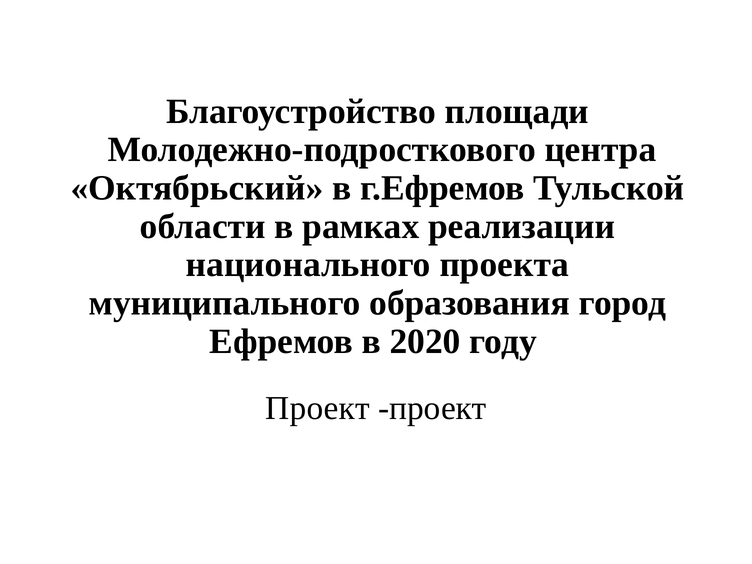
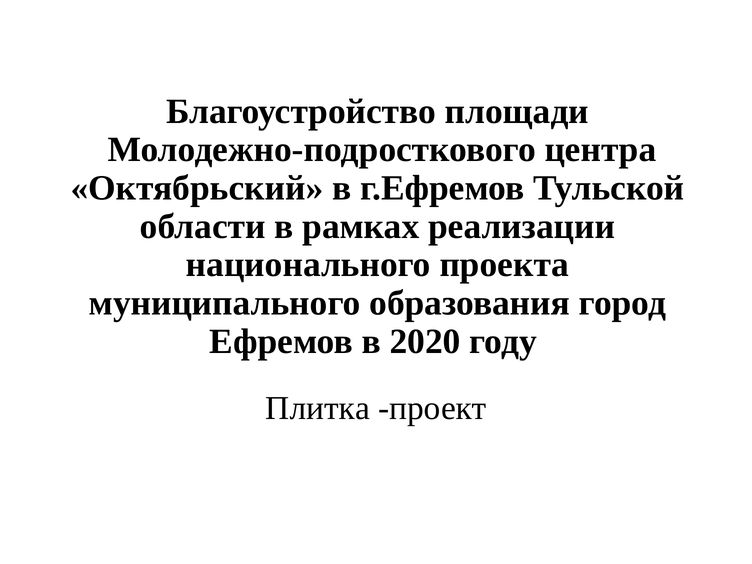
Проект at (318, 408): Проект -> Плитка
